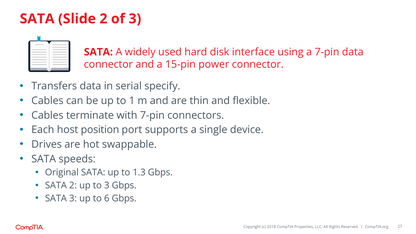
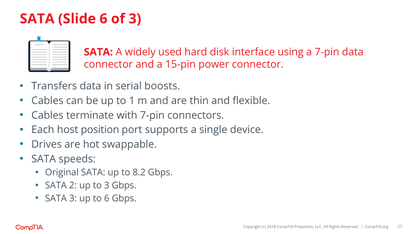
Slide 2: 2 -> 6
specify: specify -> boosts
1.3: 1.3 -> 8.2
